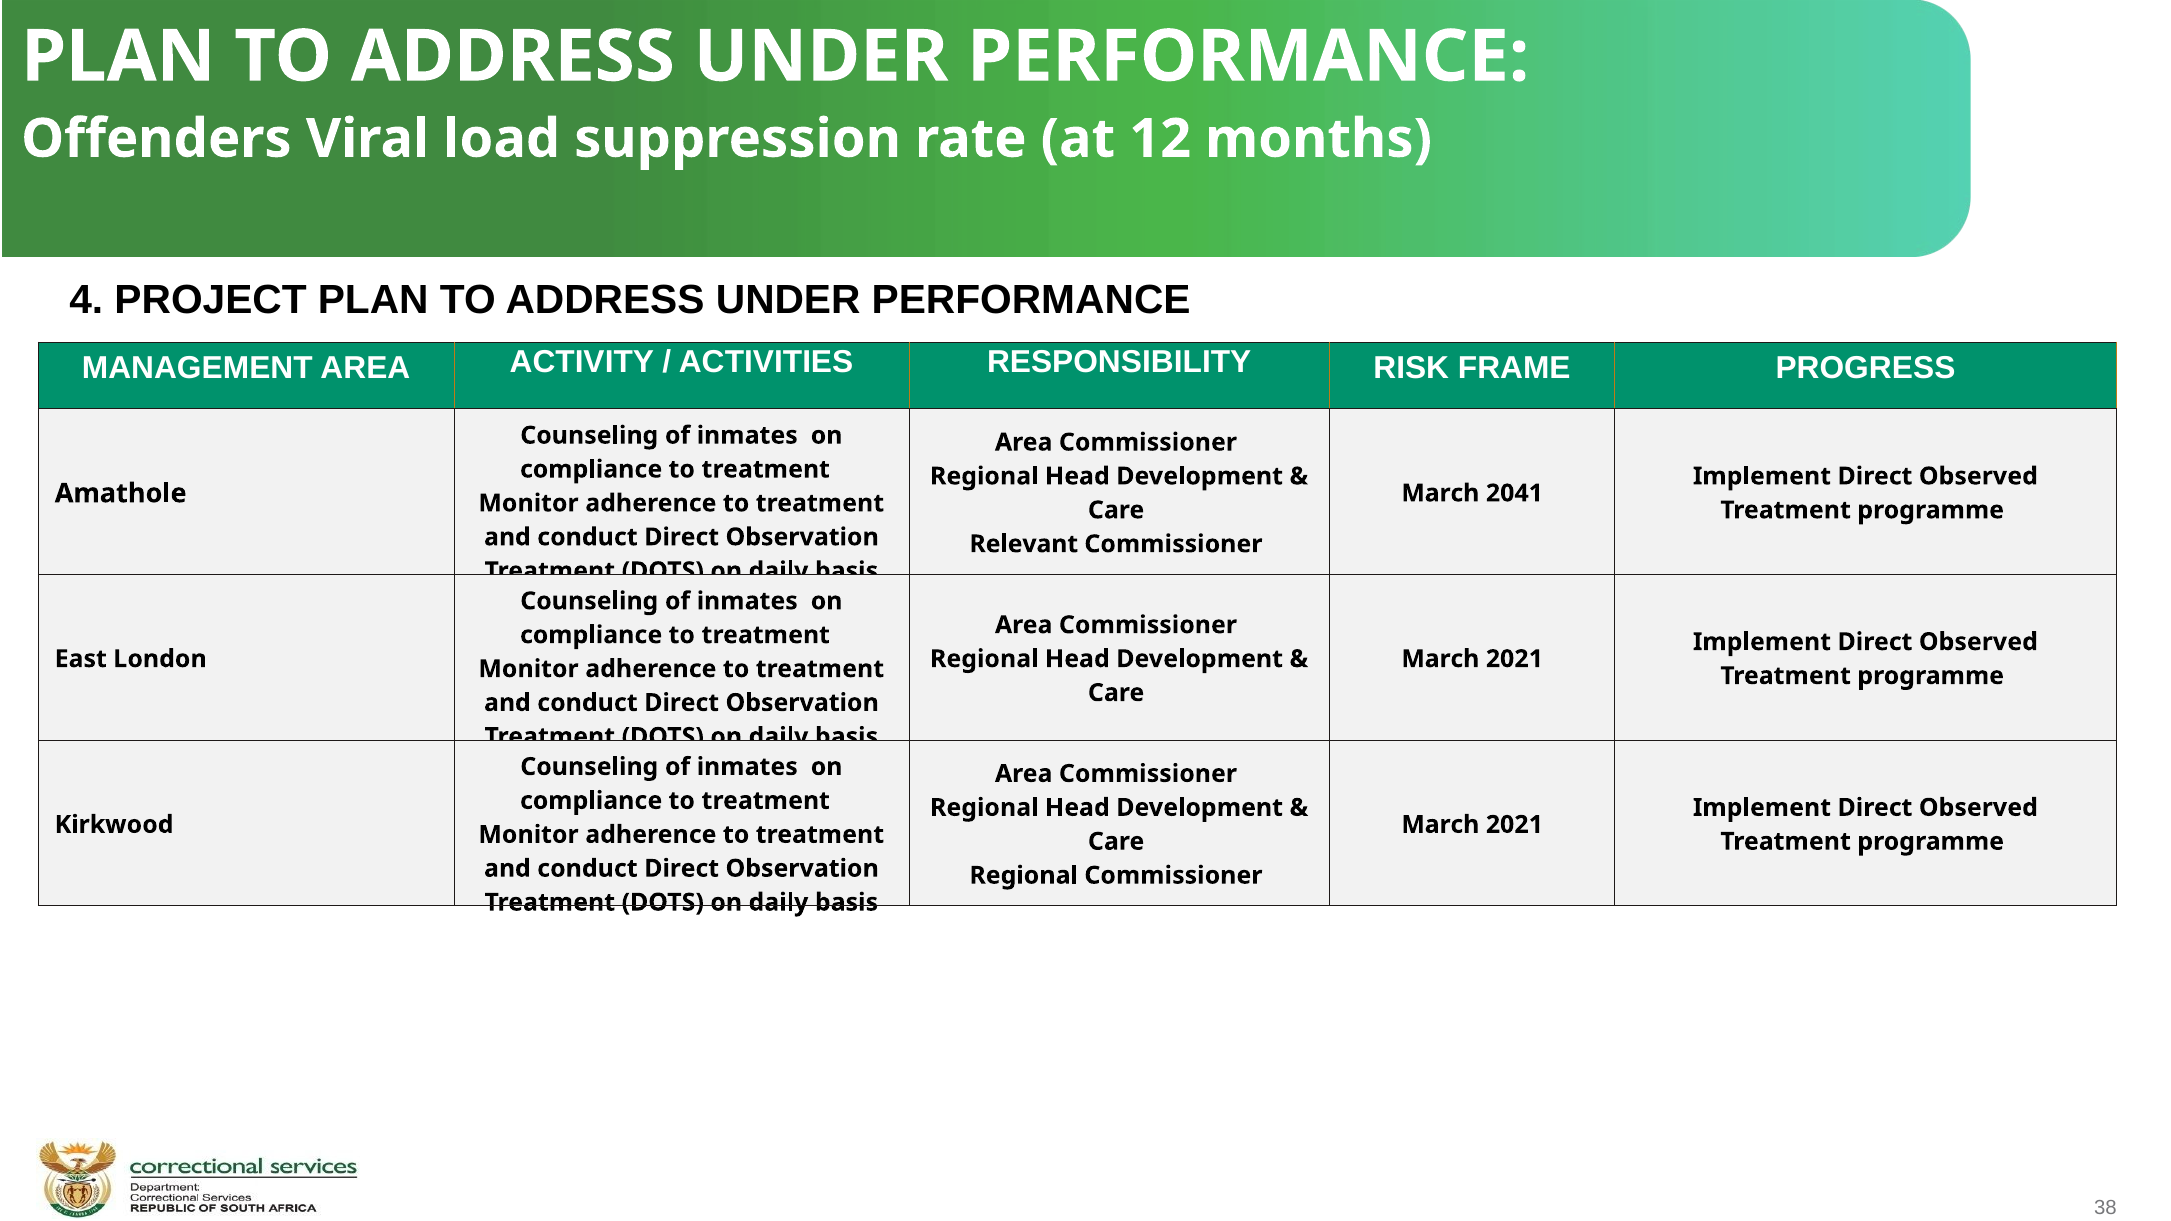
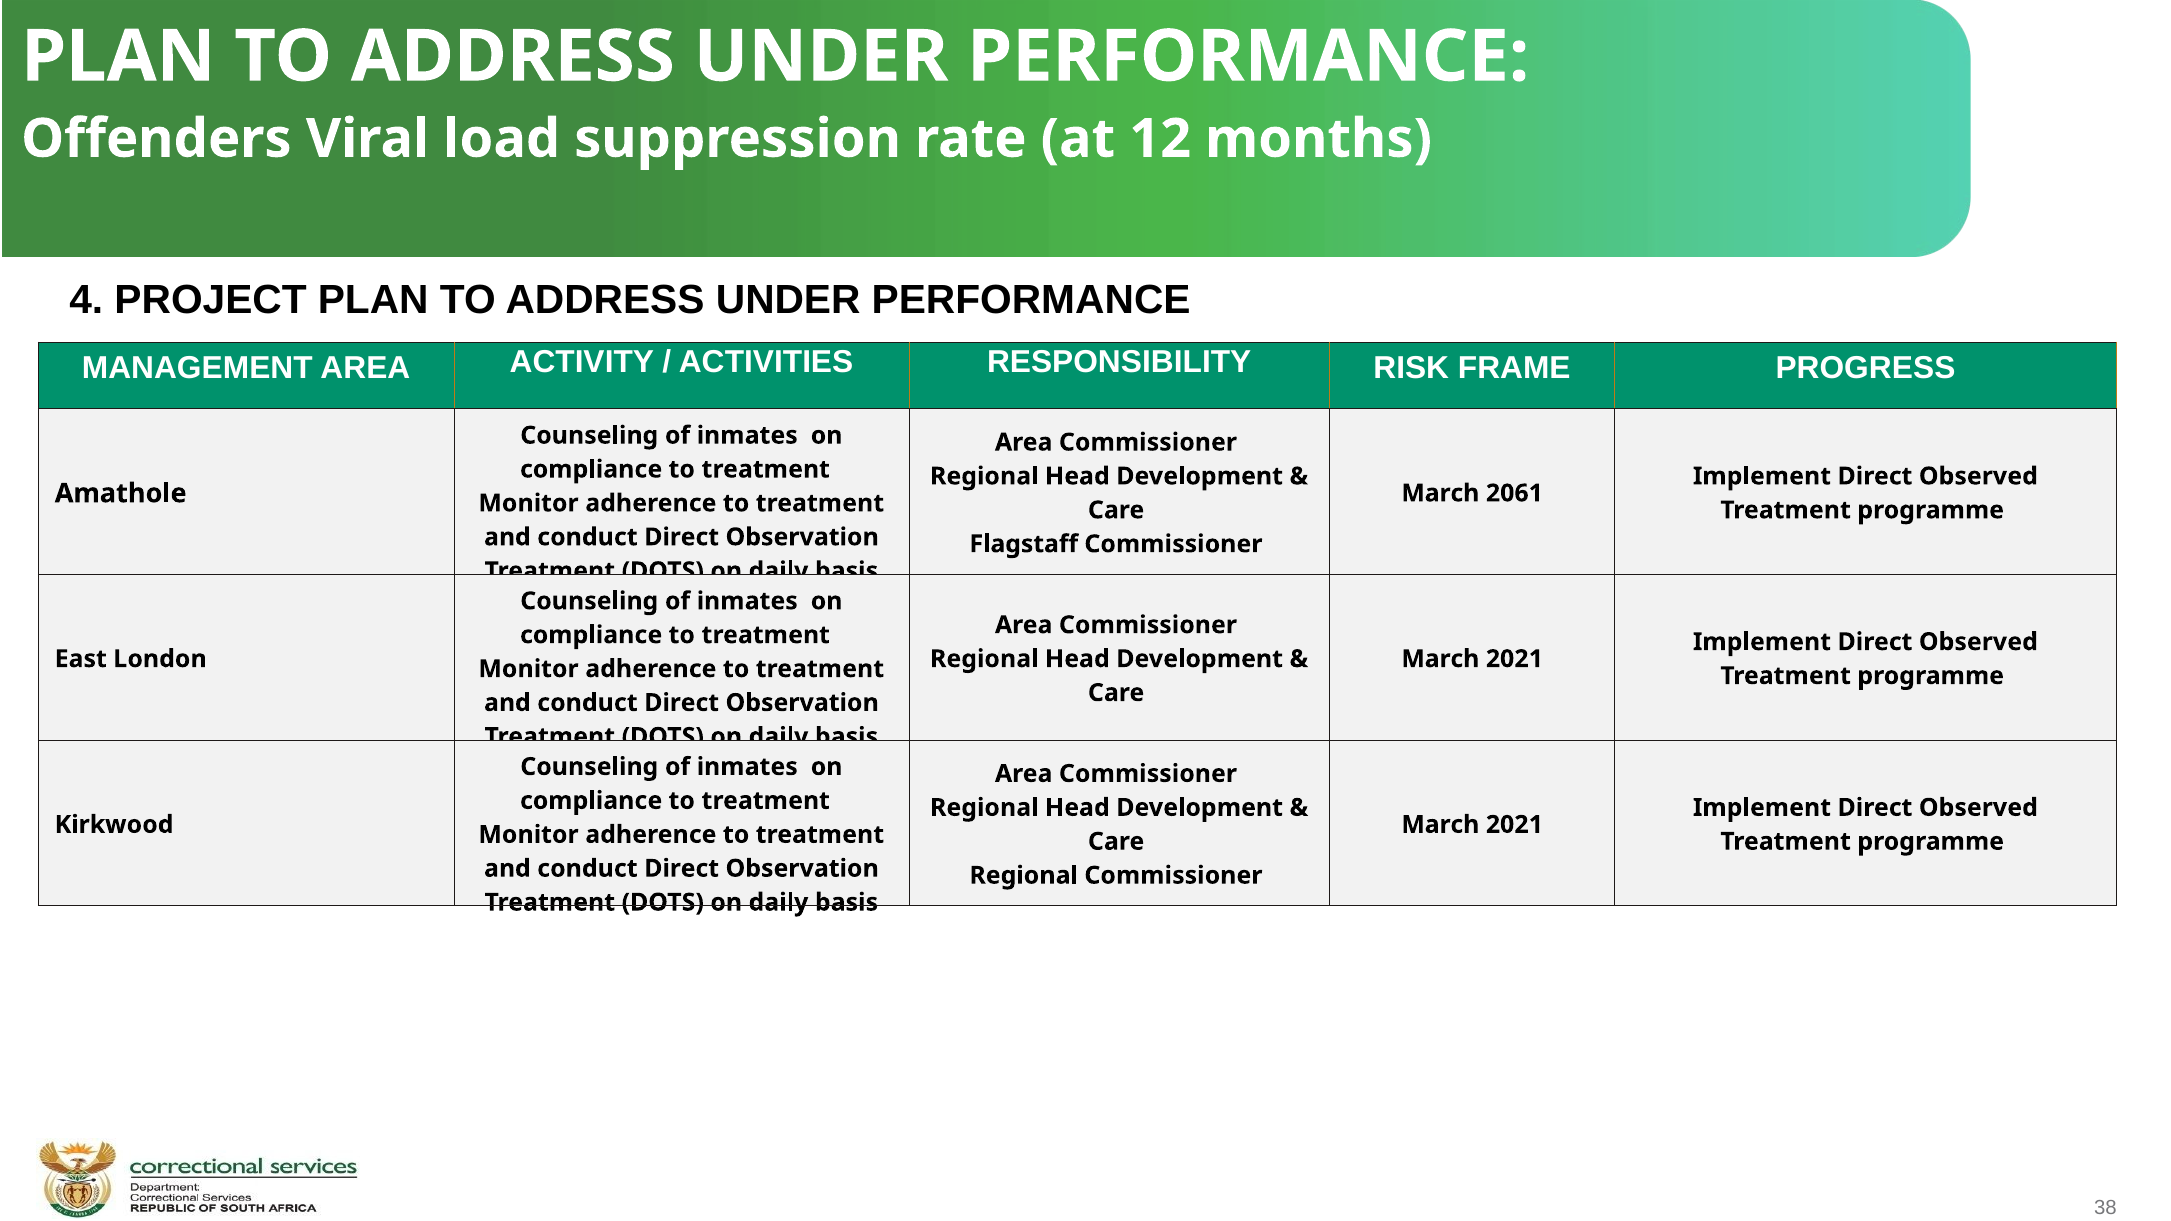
2041: 2041 -> 2061
Relevant: Relevant -> Flagstaff
